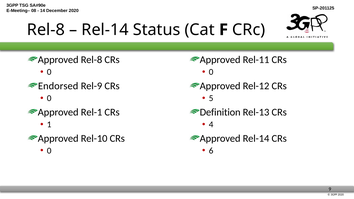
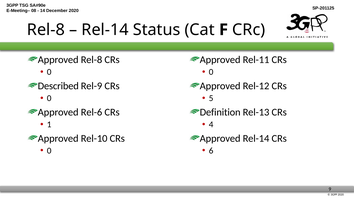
Endorsed: Endorsed -> Described
Rel-1: Rel-1 -> Rel-6
